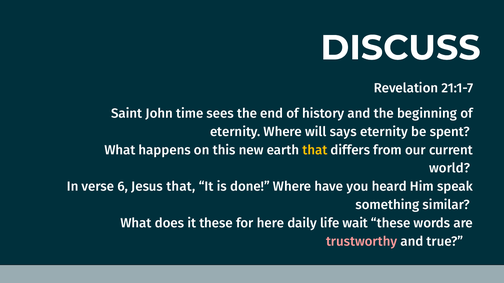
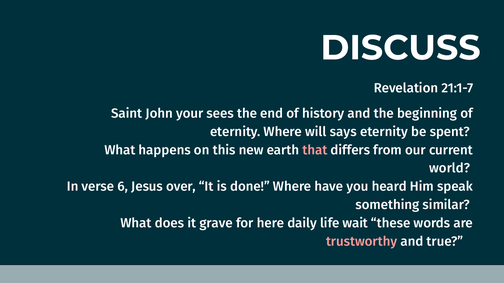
time: time -> your
that at (315, 150) colour: yellow -> pink
Jesus that: that -> over
it these: these -> grave
